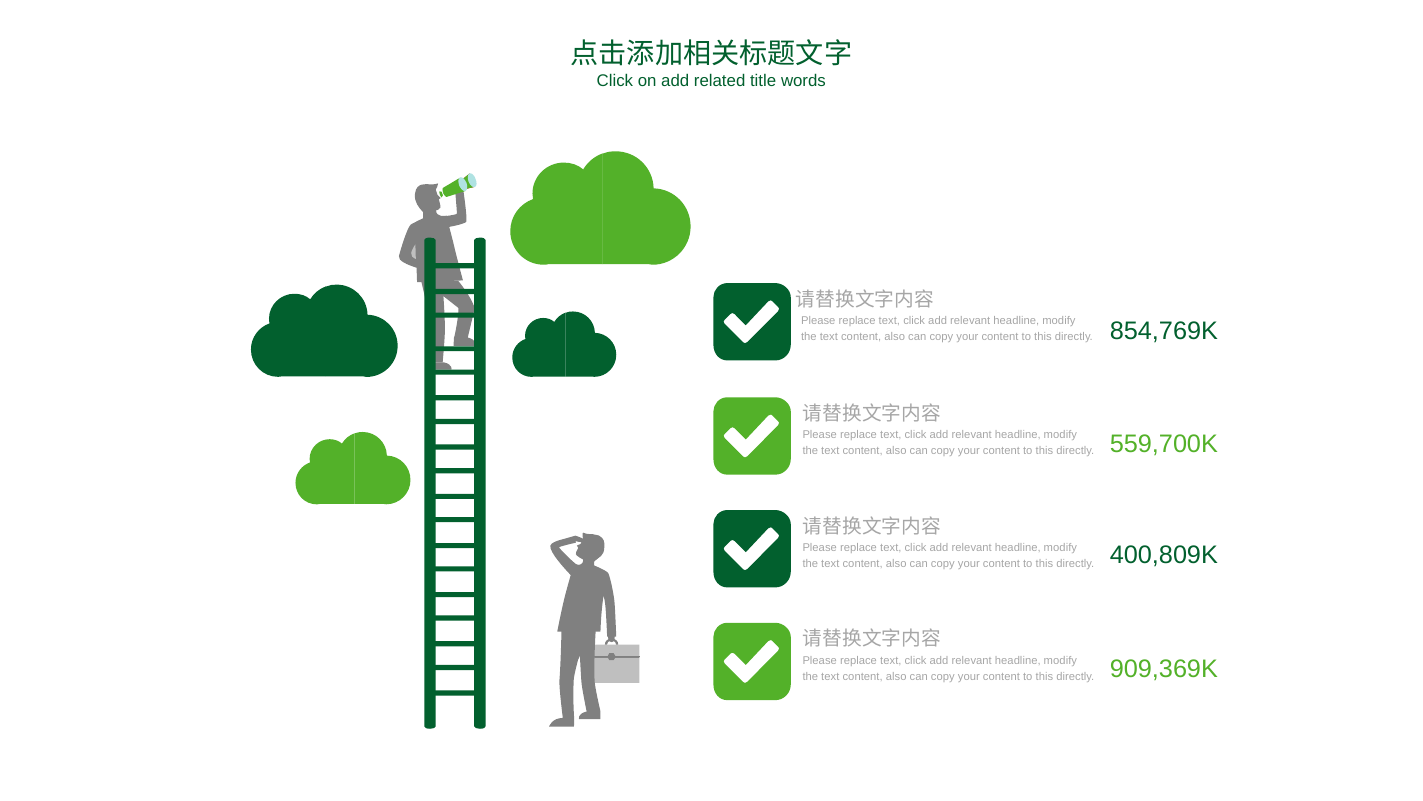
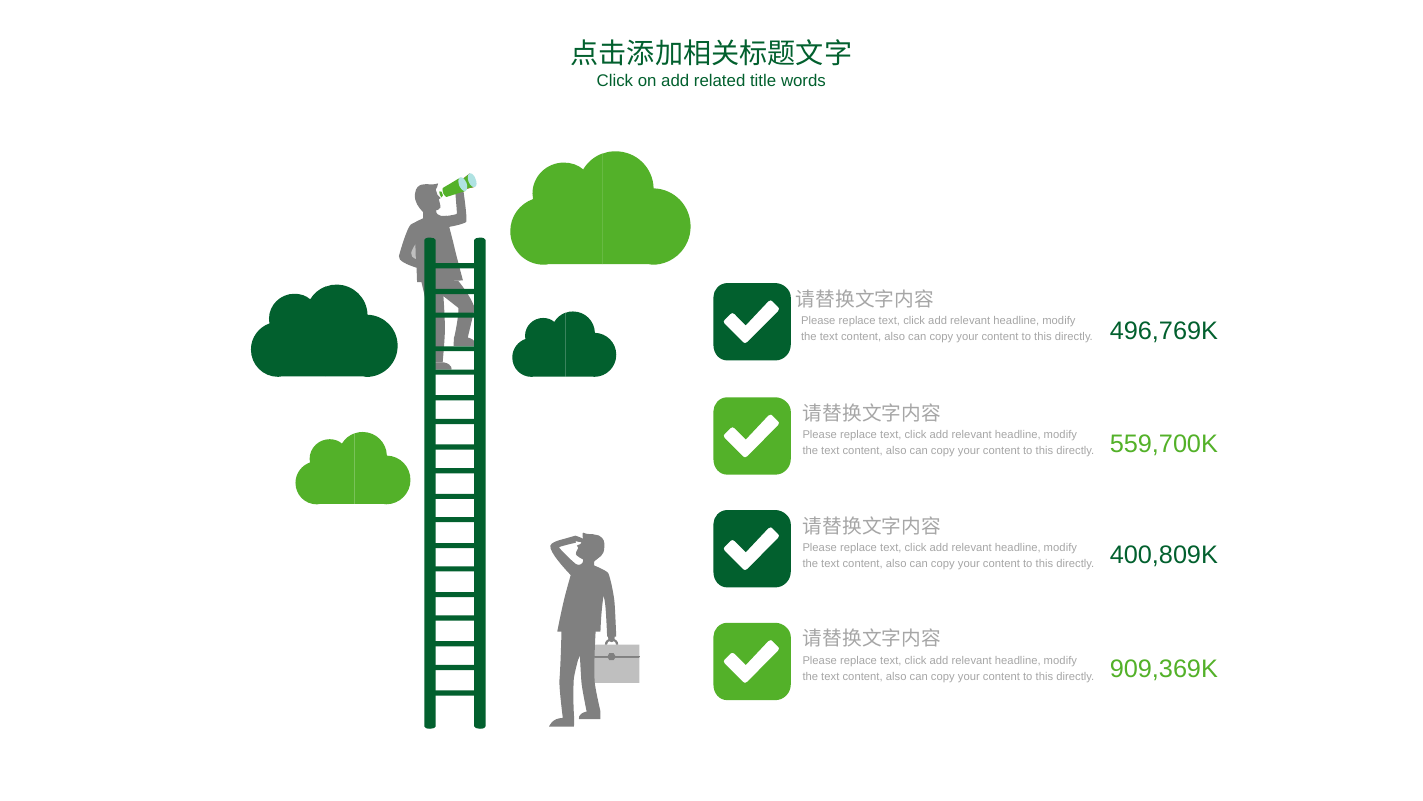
854,769K: 854,769K -> 496,769K
